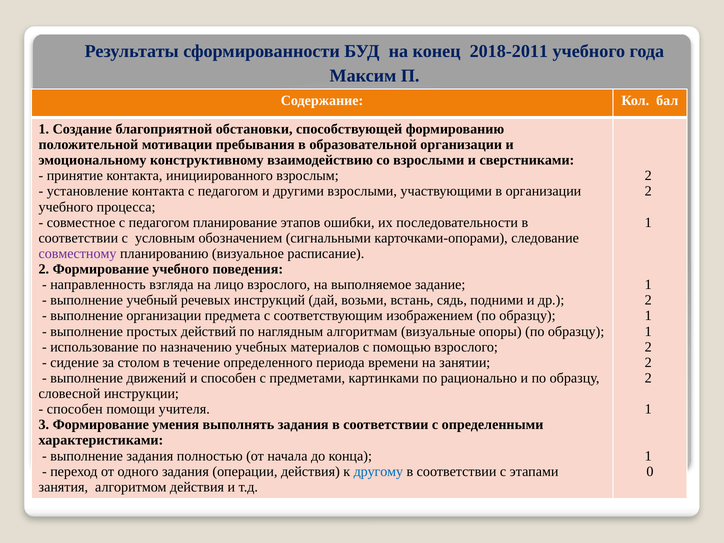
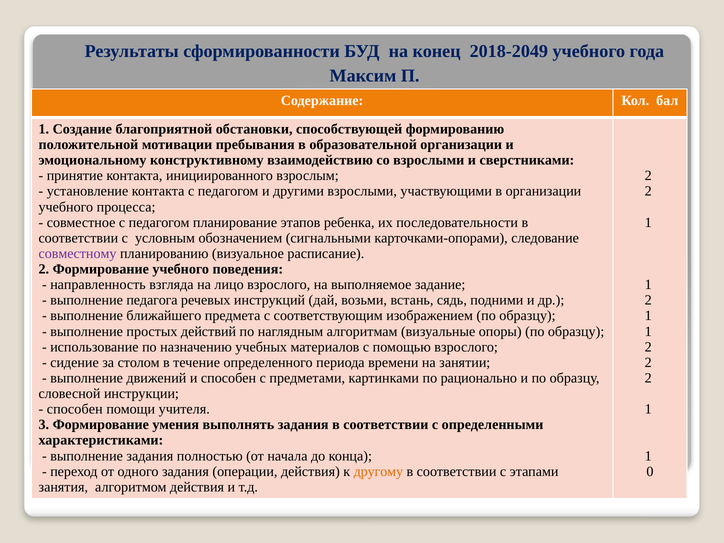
2018-2011: 2018-2011 -> 2018-2049
ошибки: ошибки -> ребенка
учебный: учебный -> педагога
выполнение организации: организации -> ближайшего
другому colour: blue -> orange
